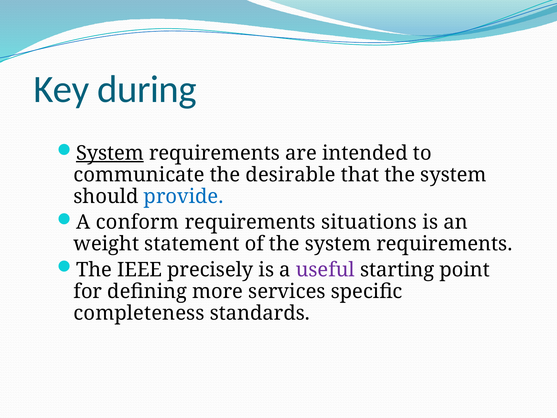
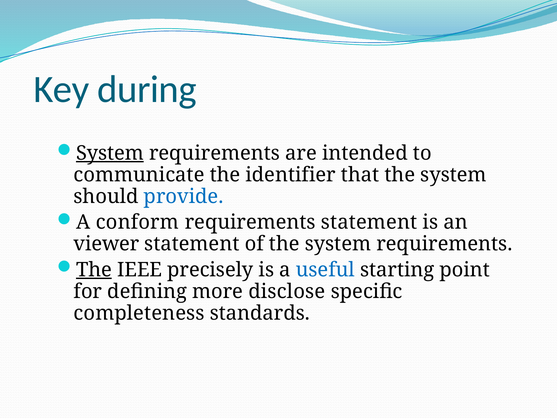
desirable: desirable -> identifier
requirements situations: situations -> statement
weight: weight -> viewer
The at (94, 270) underline: none -> present
useful colour: purple -> blue
services: services -> disclose
